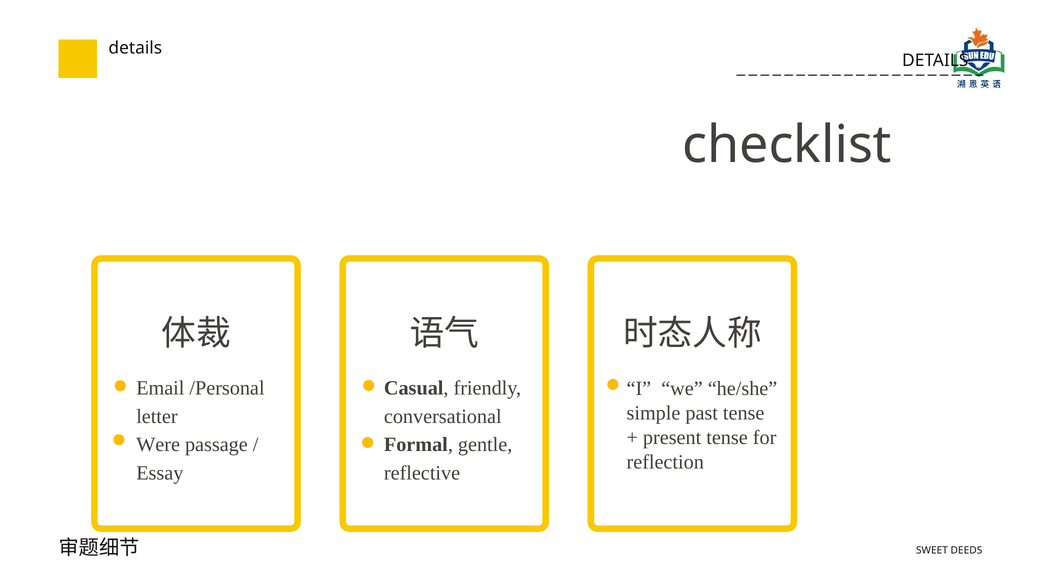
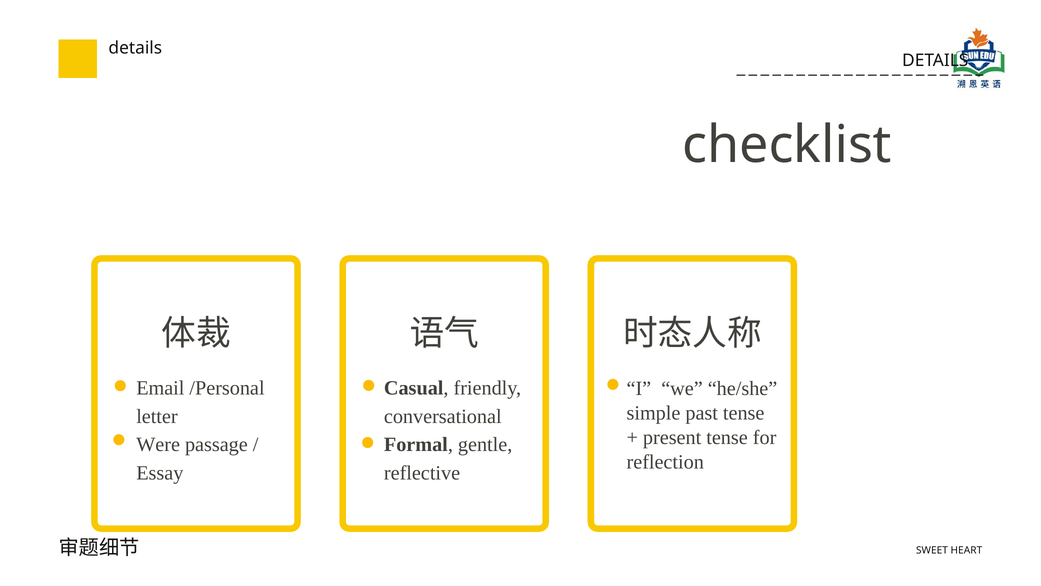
DEEDS: DEEDS -> HEART
